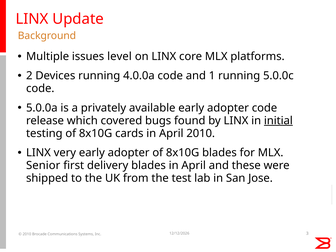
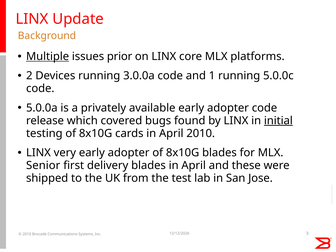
Multiple underline: none -> present
level: level -> prior
4.0.0a: 4.0.0a -> 3.0.0a
